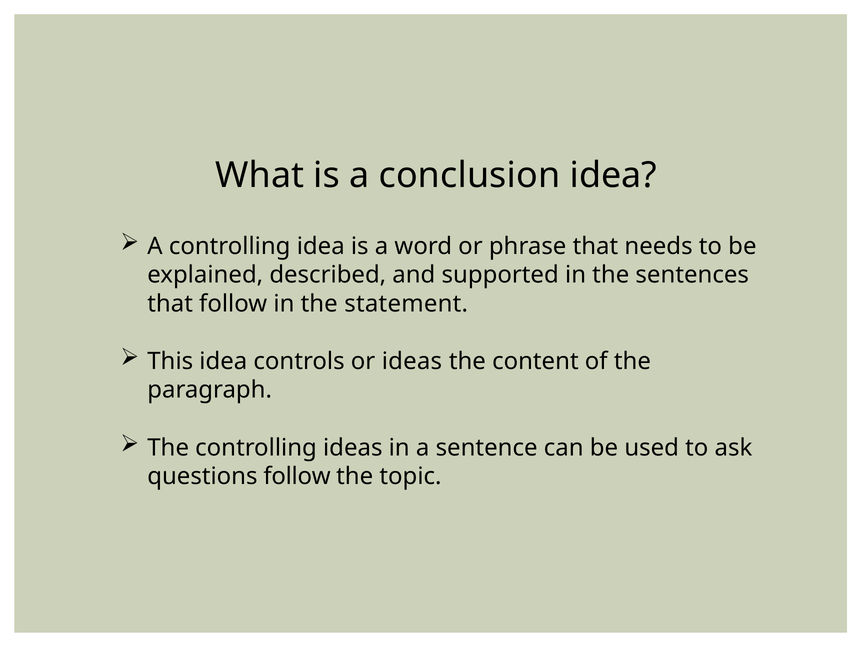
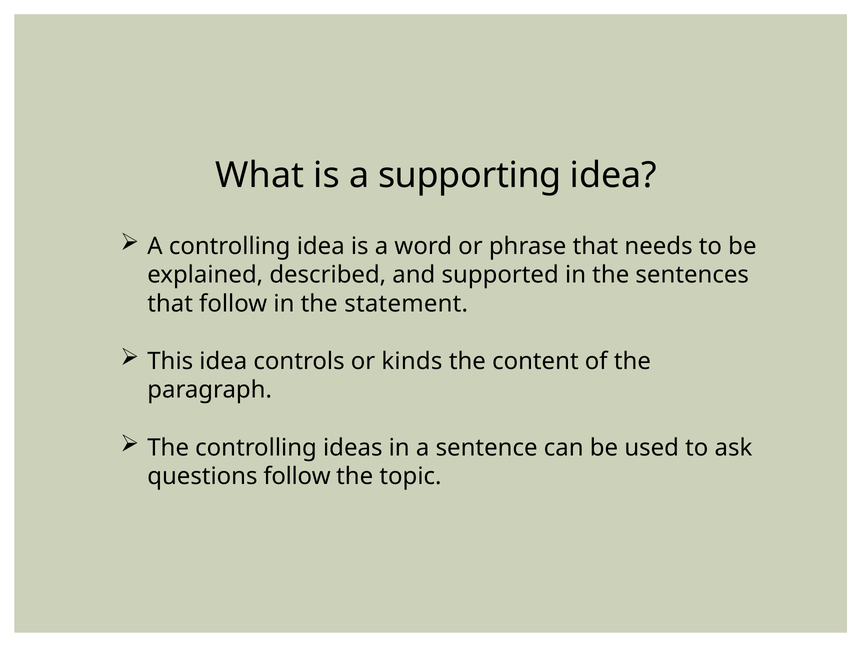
conclusion: conclusion -> supporting
or ideas: ideas -> kinds
